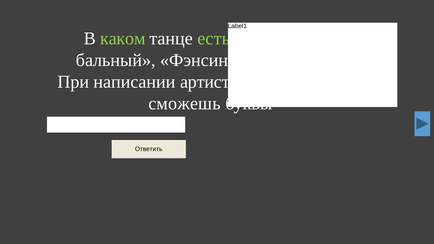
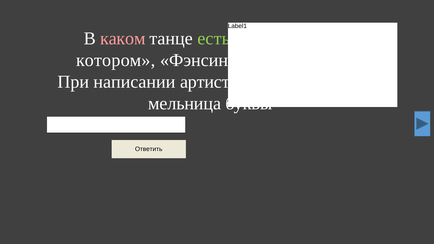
каком colour: light green -> pink
бальный: бальный -> котором
сможешь: сможешь -> мельница
